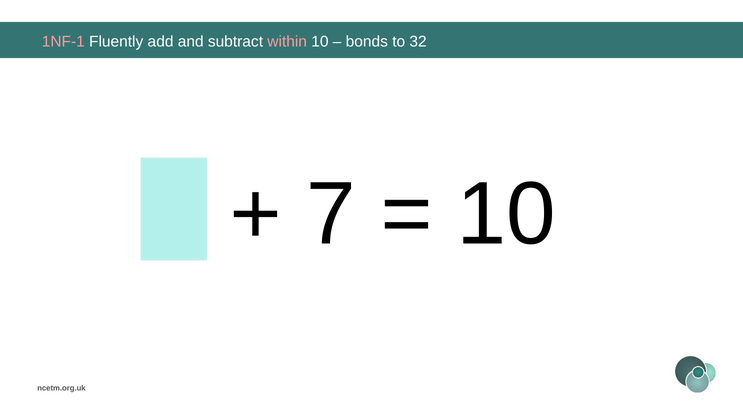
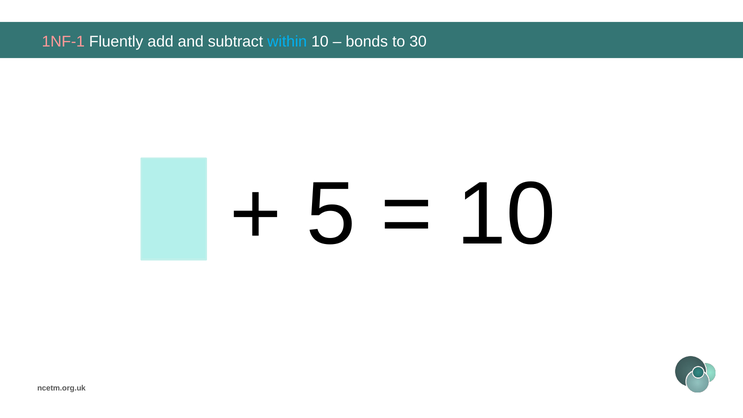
within colour: pink -> light blue
32: 32 -> 30
7: 7 -> 5
